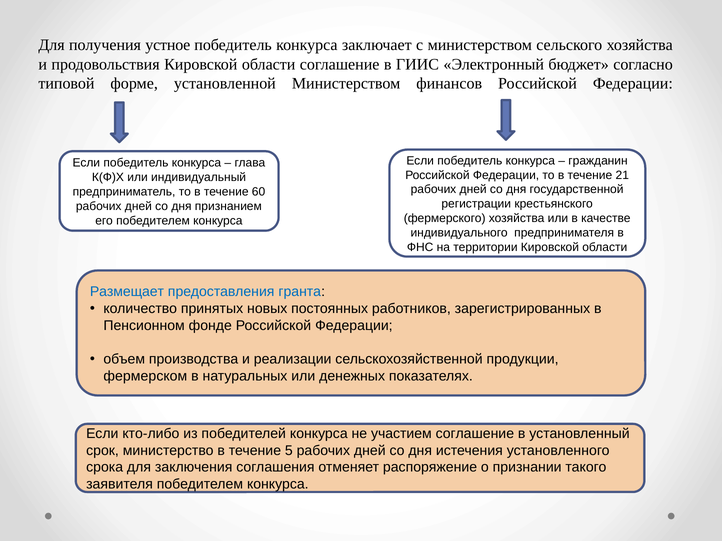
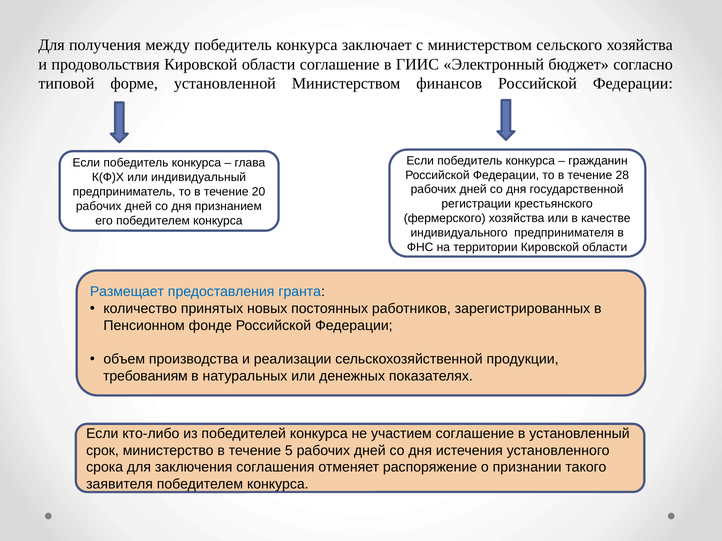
устное: устное -> между
21: 21 -> 28
60: 60 -> 20
фермерском: фермерском -> требованиям
